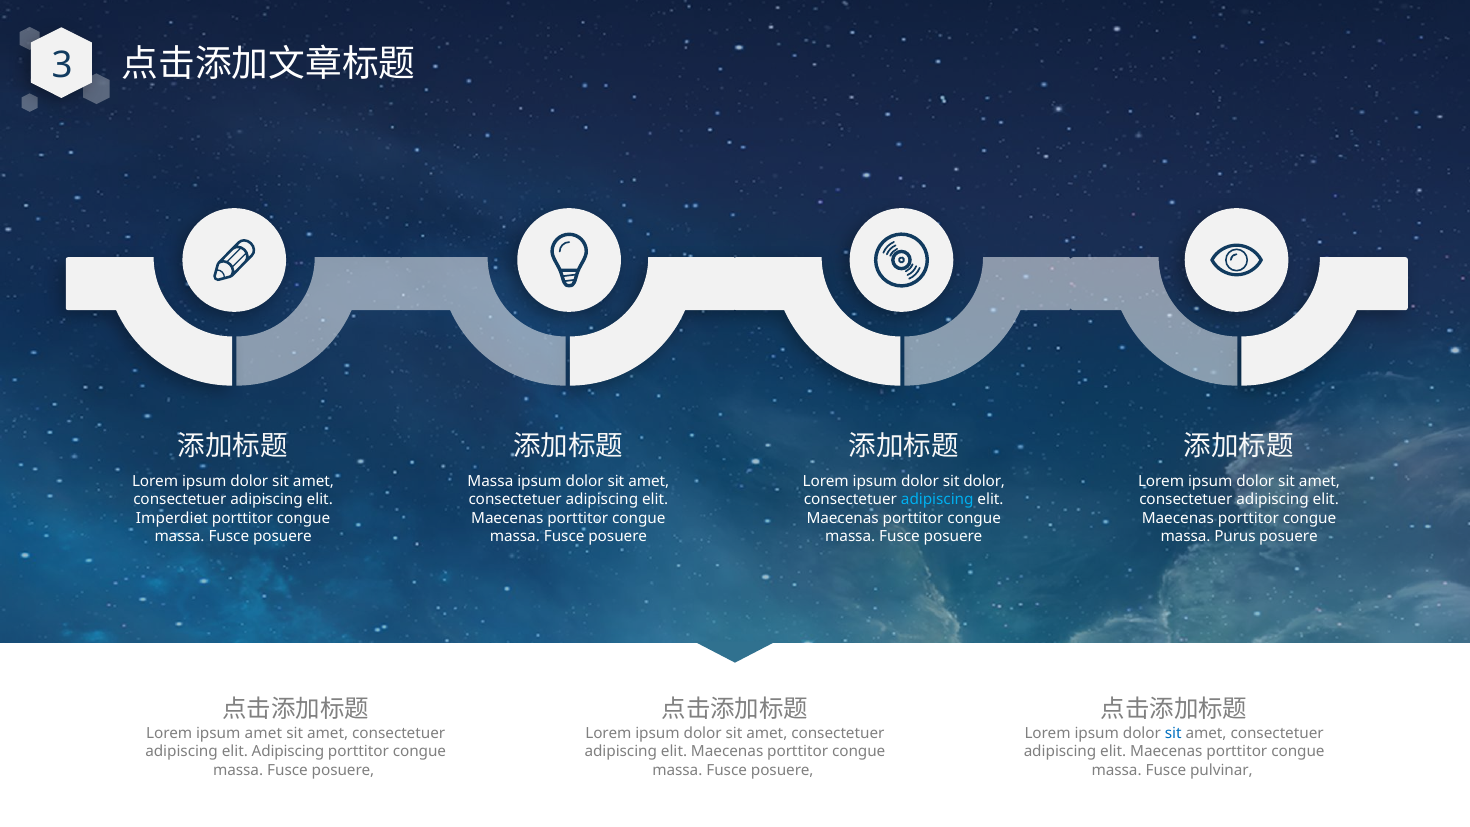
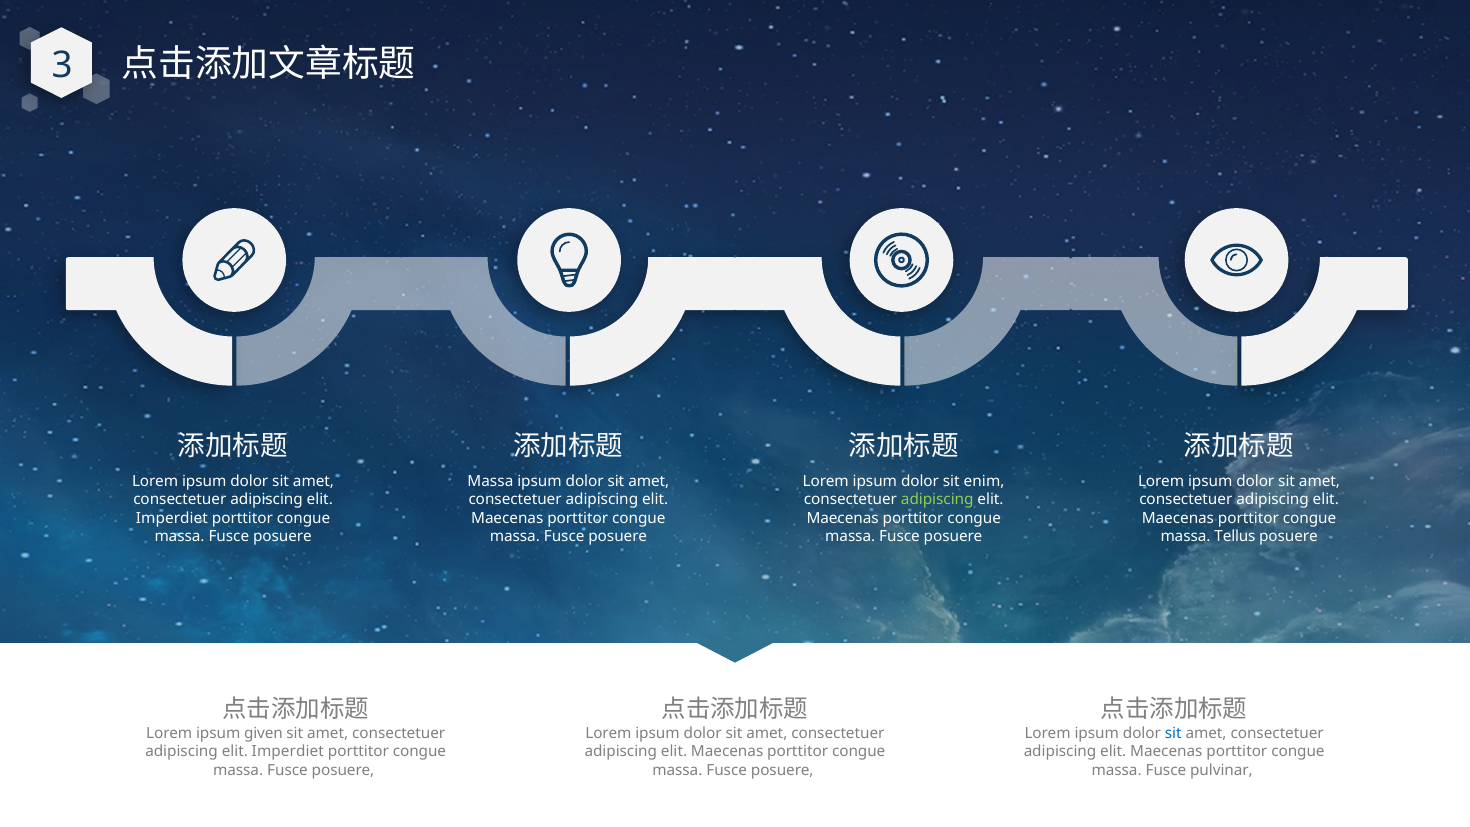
sit dolor: dolor -> enim
adipiscing at (937, 500) colour: light blue -> light green
Purus: Purus -> Tellus
ipsum amet: amet -> given
Adipiscing at (288, 752): Adipiscing -> Imperdiet
